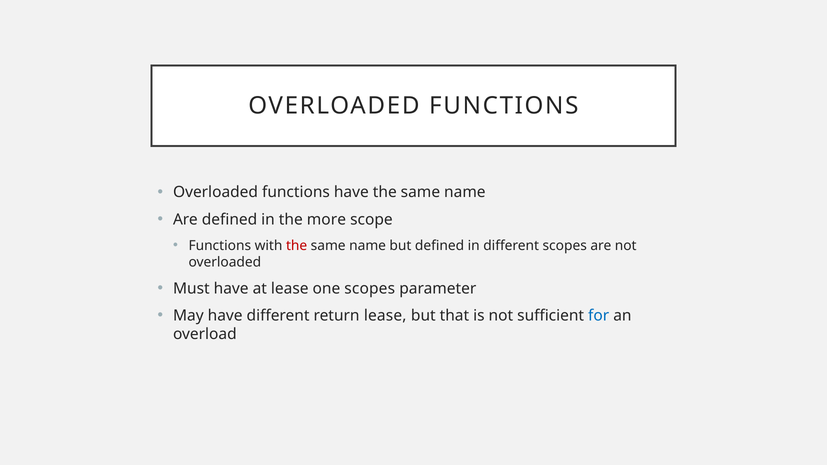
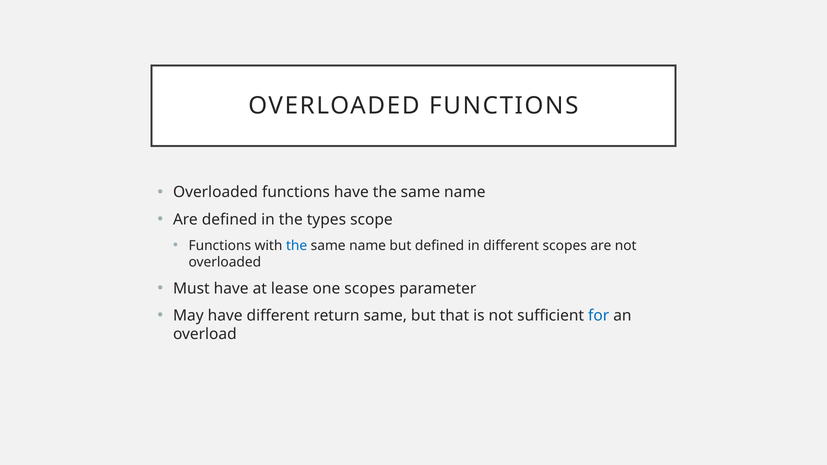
more: more -> types
the at (297, 246) colour: red -> blue
return lease: lease -> same
